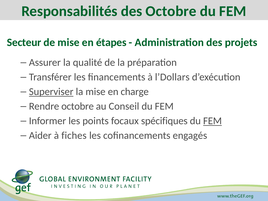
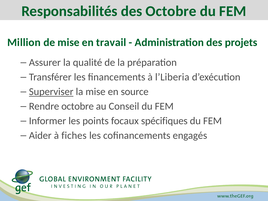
Secteur: Secteur -> Million
étapes: étapes -> travail
l’Dollars: l’Dollars -> l’Liberia
charge: charge -> source
FEM at (213, 121) underline: present -> none
